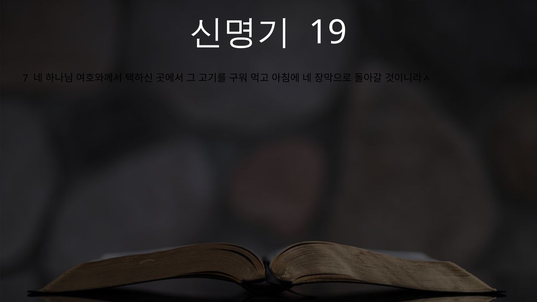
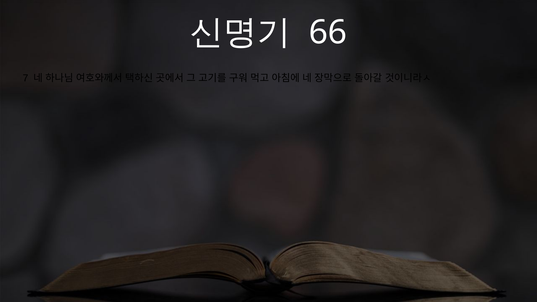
19: 19 -> 66
